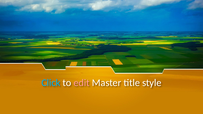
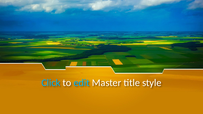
edit colour: pink -> light blue
